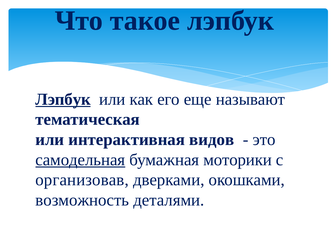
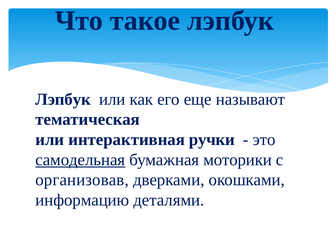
Лэпбук at (63, 99) underline: present -> none
видов: видов -> ручки
возможность: возможность -> информацию
